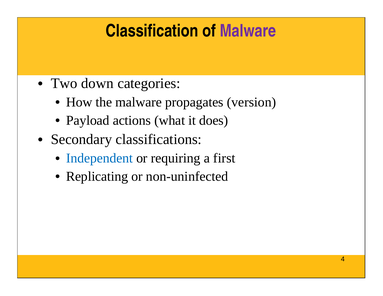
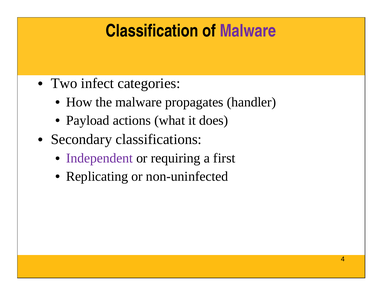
down: down -> infect
version: version -> handler
Independent colour: blue -> purple
